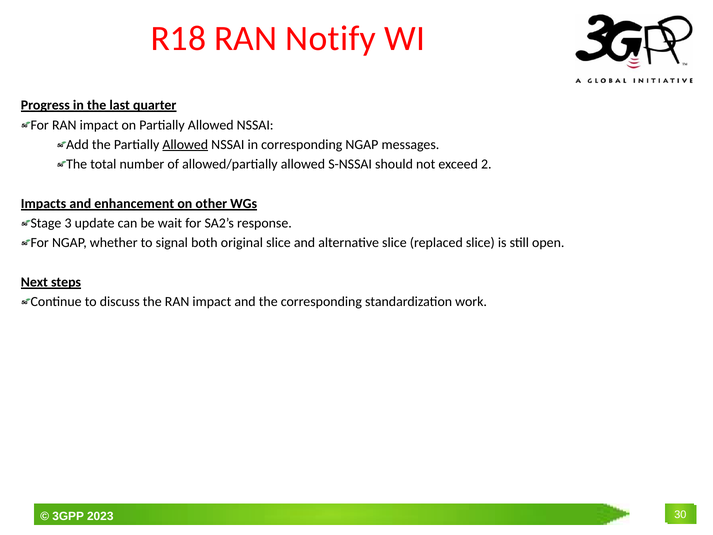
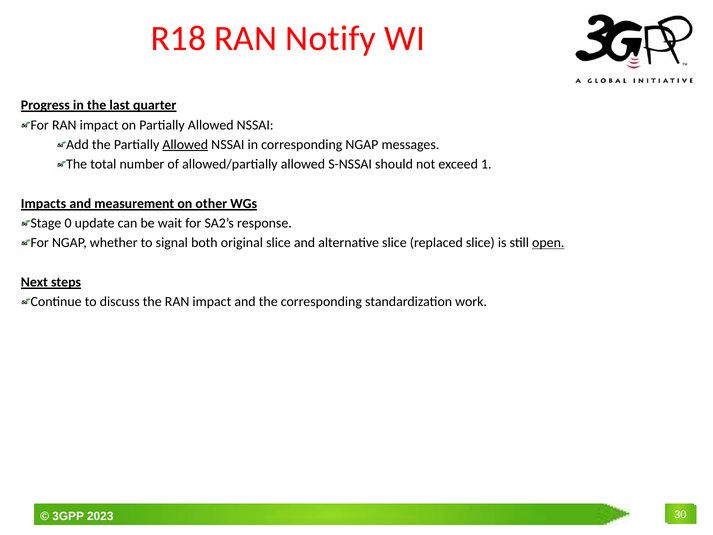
2: 2 -> 1
enhancement: enhancement -> measurement
3: 3 -> 0
open underline: none -> present
